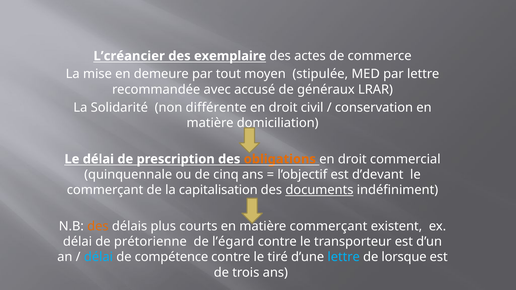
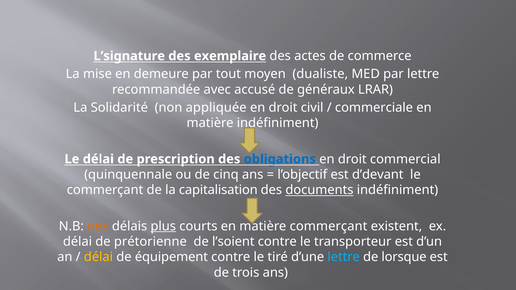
L’créancier: L’créancier -> L’signature
stipulée: stipulée -> dualiste
différente: différente -> appliquée
conservation: conservation -> commerciale
matière domiciliation: domiciliation -> indéfiniment
obligations colour: orange -> blue
plus underline: none -> present
l’égard: l’égard -> l’soient
délai at (98, 257) colour: light blue -> yellow
compétence: compétence -> équipement
